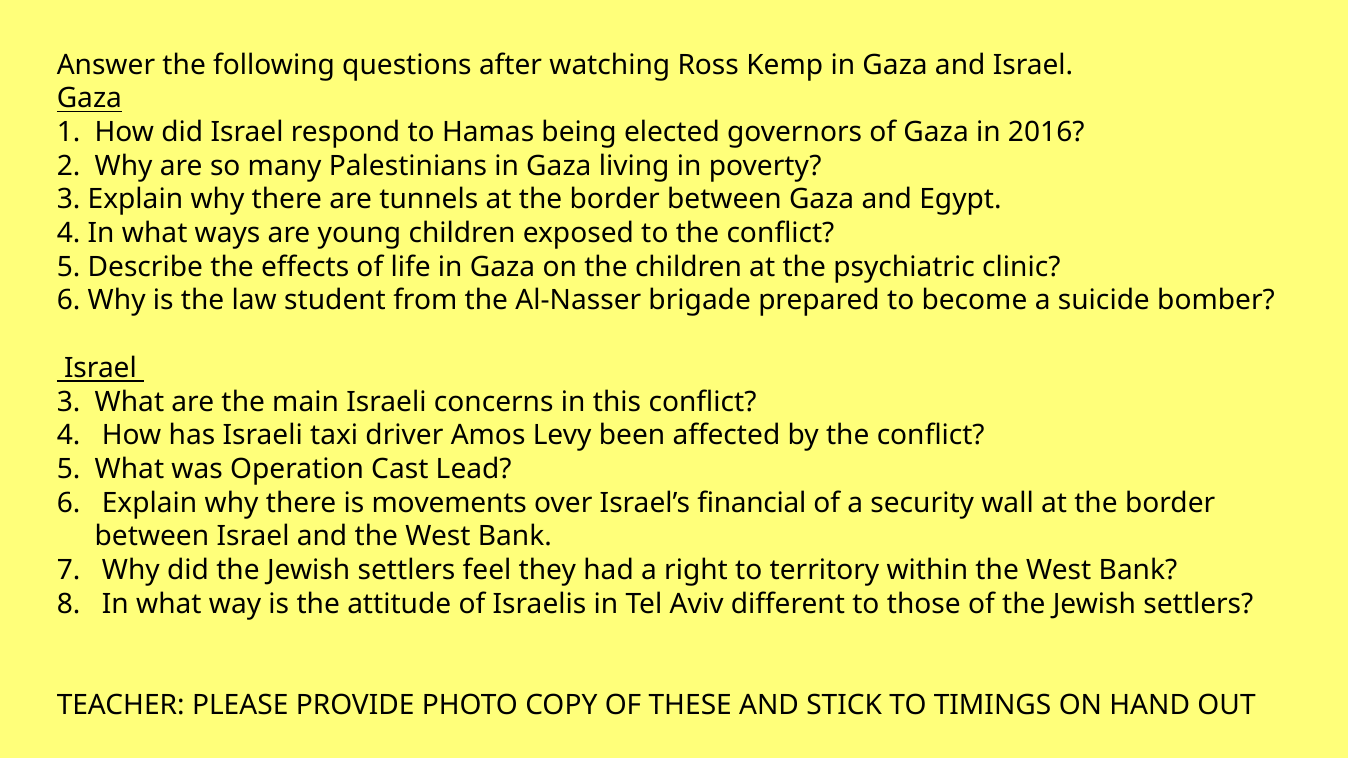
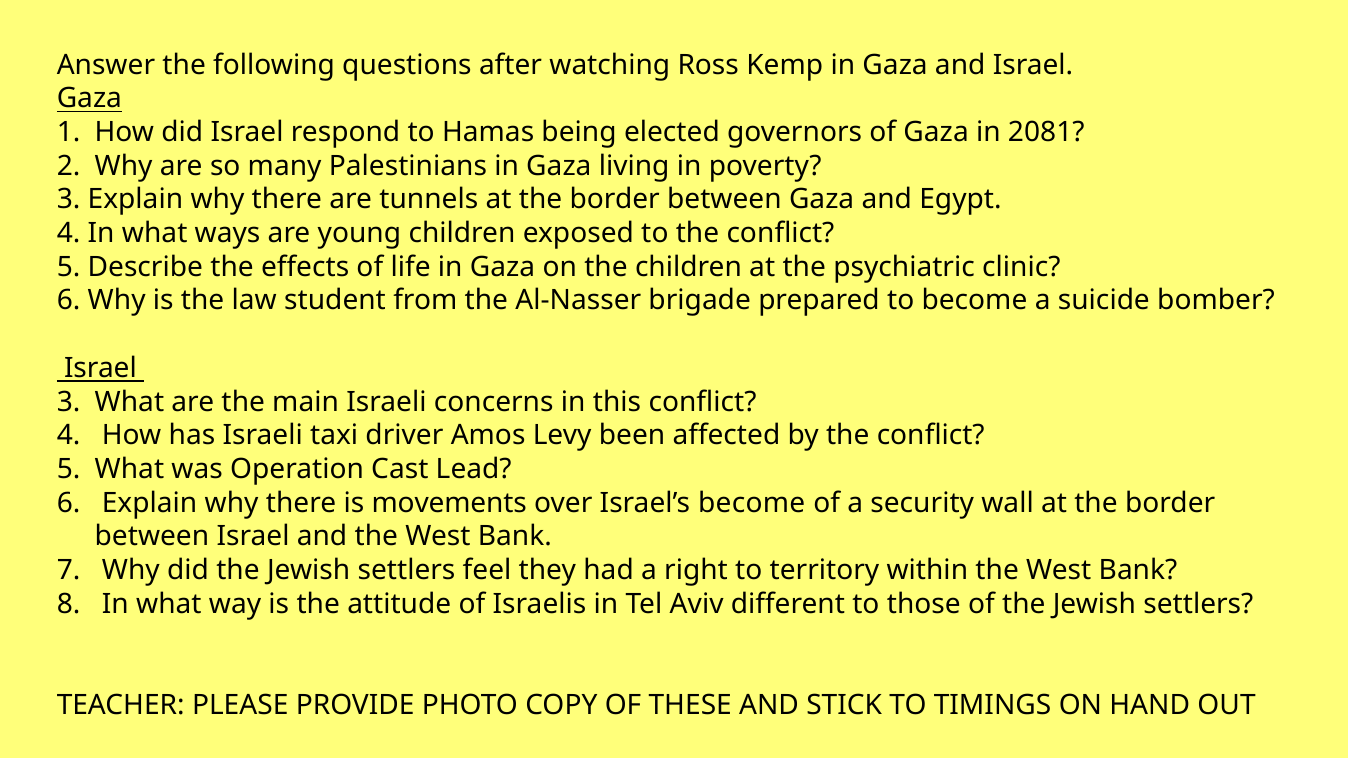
2016: 2016 -> 2081
Israel’s financial: financial -> become
